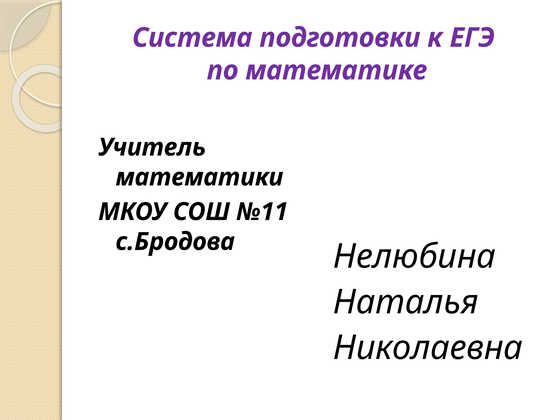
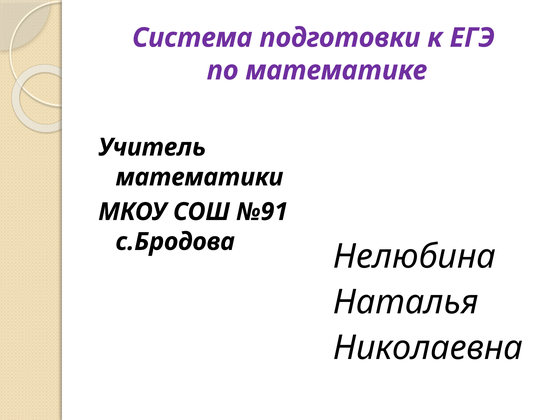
№11: №11 -> №91
